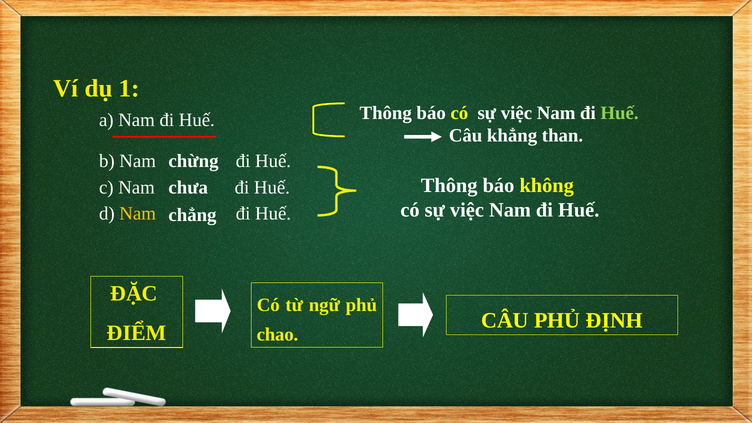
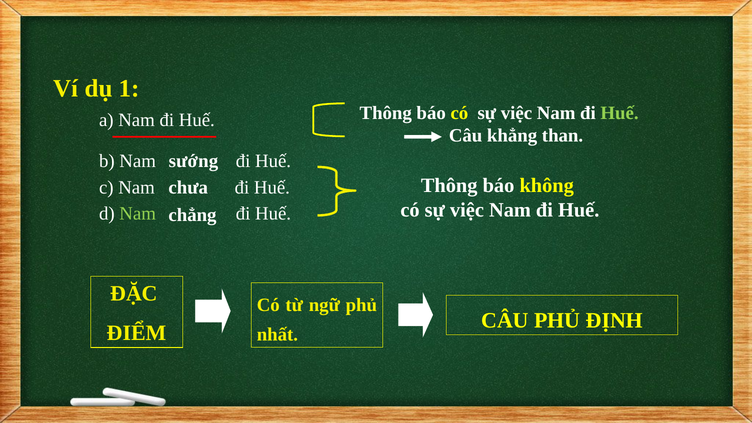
chừng: chừng -> sướng
Nam at (138, 214) colour: yellow -> light green
chao: chao -> nhất
